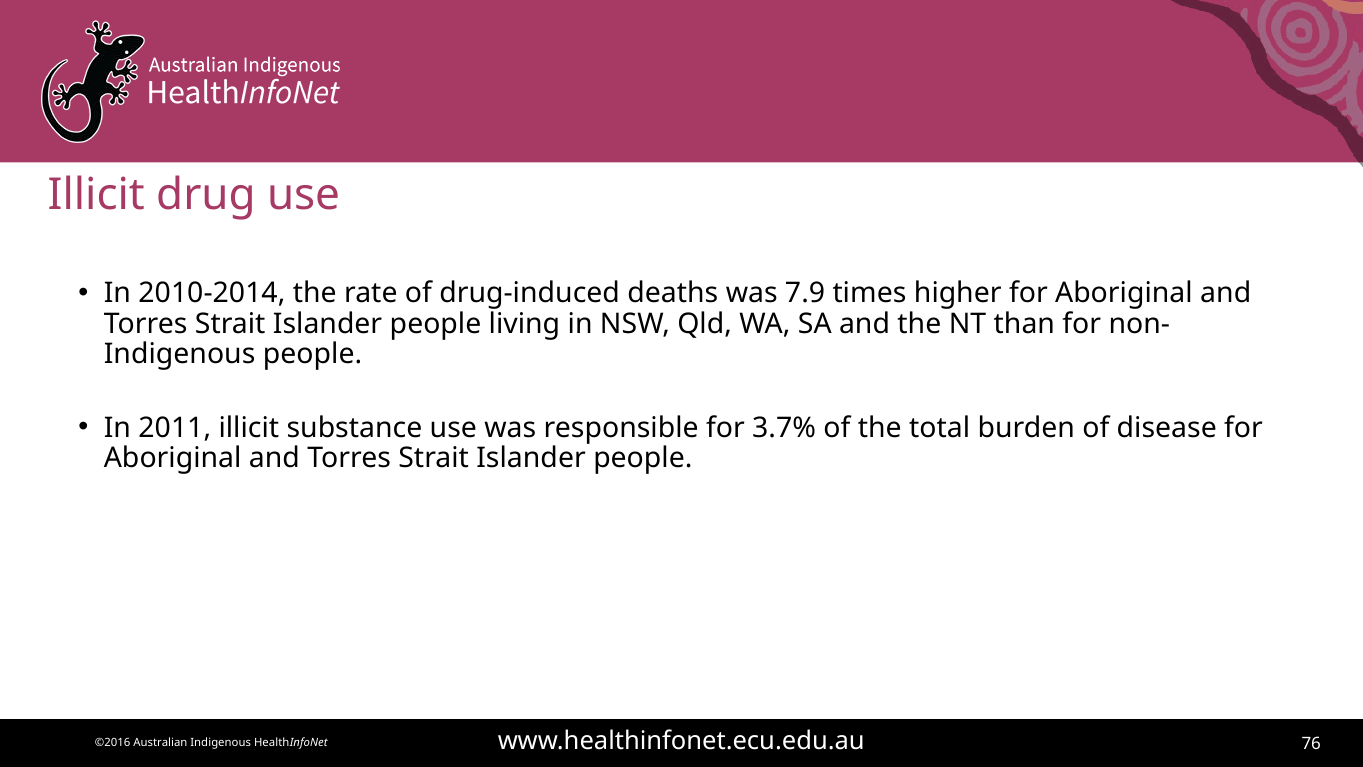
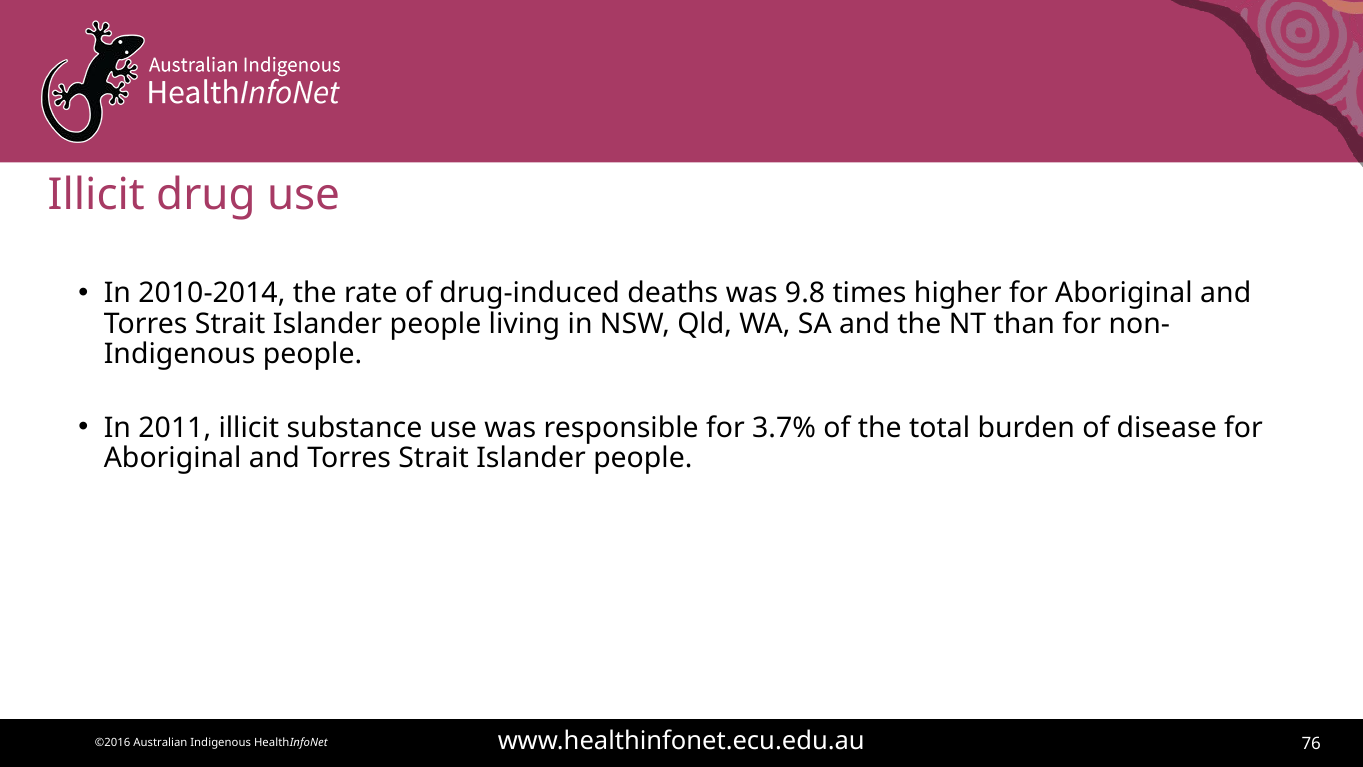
7.9: 7.9 -> 9.8
